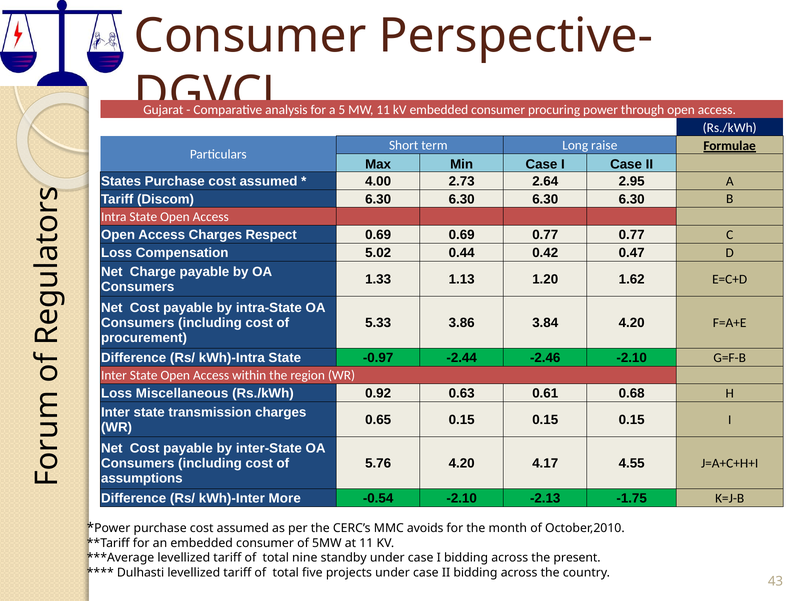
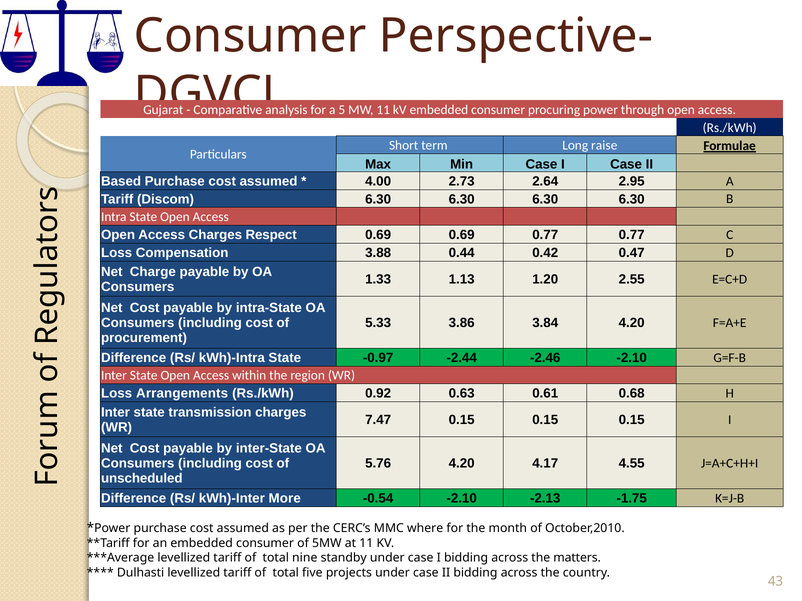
States: States -> Based
5.02: 5.02 -> 3.88
1.62: 1.62 -> 2.55
Miscellaneous: Miscellaneous -> Arrangements
0.65: 0.65 -> 7.47
assumptions: assumptions -> unscheduled
avoids: avoids -> where
present: present -> matters
